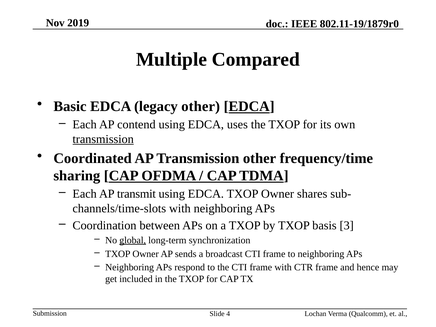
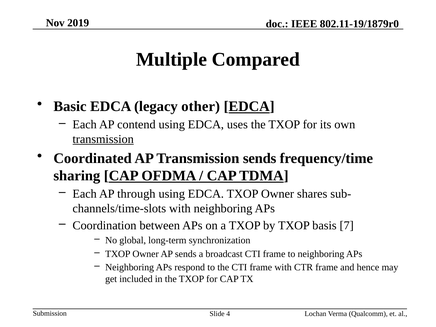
Transmission other: other -> sends
transmit: transmit -> through
3: 3 -> 7
global underline: present -> none
